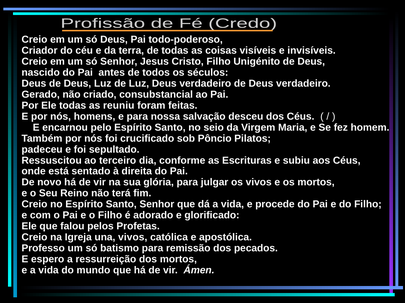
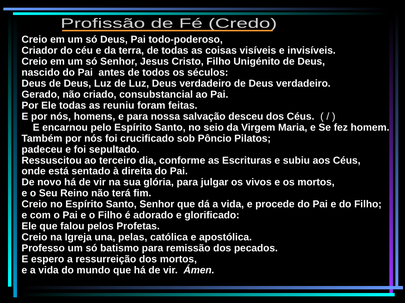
una vivos: vivos -> pelas
